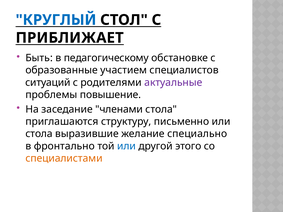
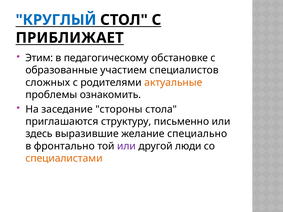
Быть: Быть -> Этим
ситуаций: ситуаций -> сложных
актуальные colour: purple -> orange
повышение: повышение -> ознакомить
членами: членами -> стороны
стола at (39, 134): стола -> здесь
или at (127, 146) colour: blue -> purple
этого: этого -> люди
